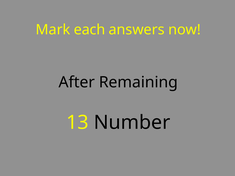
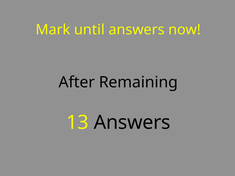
each: each -> until
13 Number: Number -> Answers
